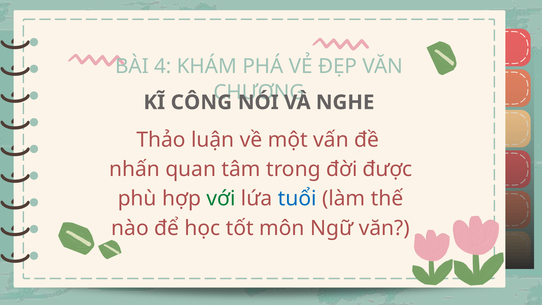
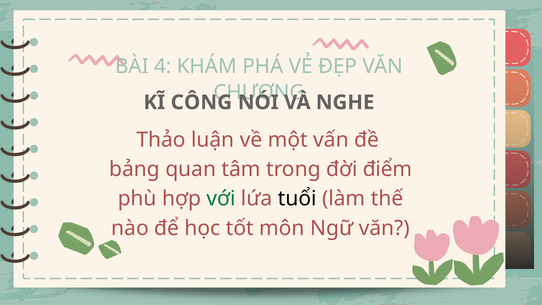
nhấn: nhấn -> bảng
được: được -> điểm
tuổi colour: blue -> black
